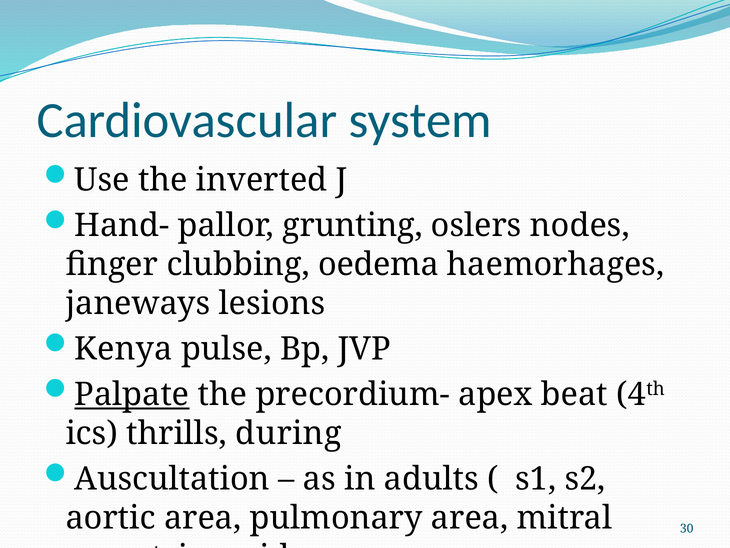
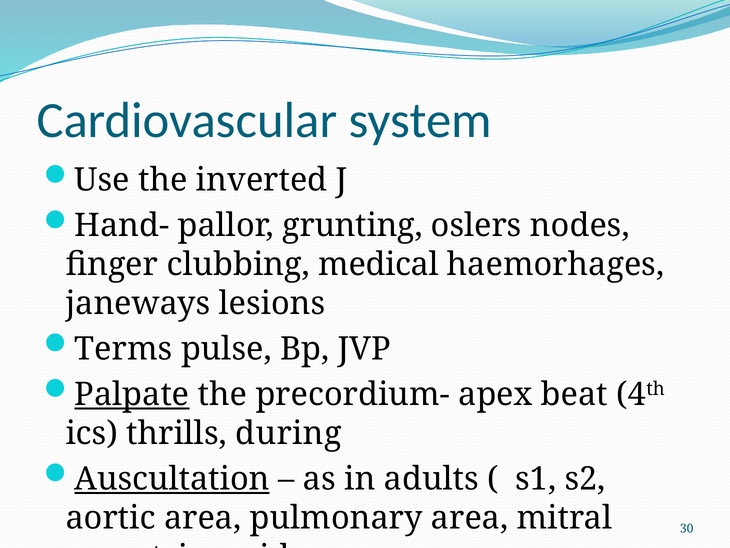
oedema: oedema -> medical
Kenya: Kenya -> Terms
Auscultation underline: none -> present
